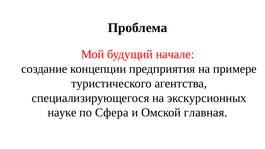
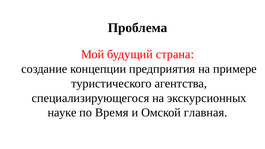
начале: начале -> страна
Сфера: Сфера -> Время
